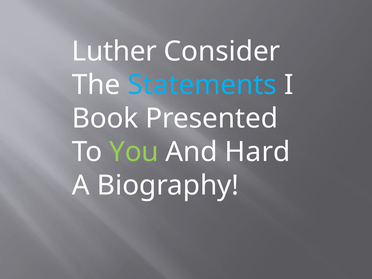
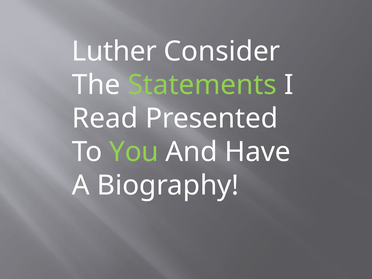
Statements colour: light blue -> light green
Book: Book -> Read
Hard: Hard -> Have
